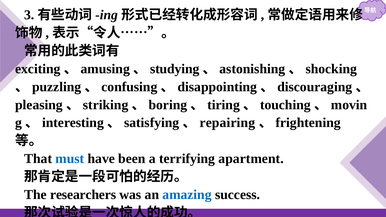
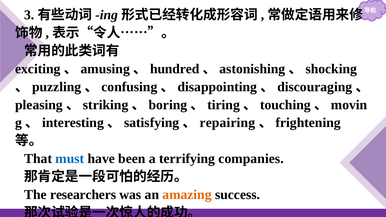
studying: studying -> hundred
apartment: apartment -> companies
amazing colour: blue -> orange
